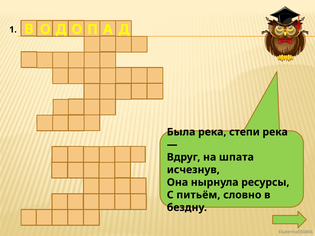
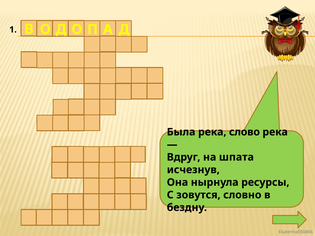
степи: степи -> слово
питьём: питьём -> зовутся
